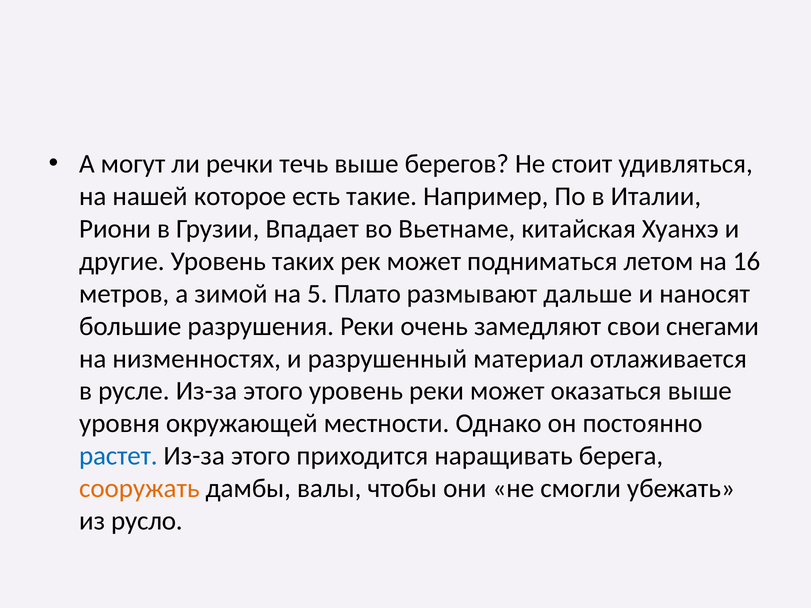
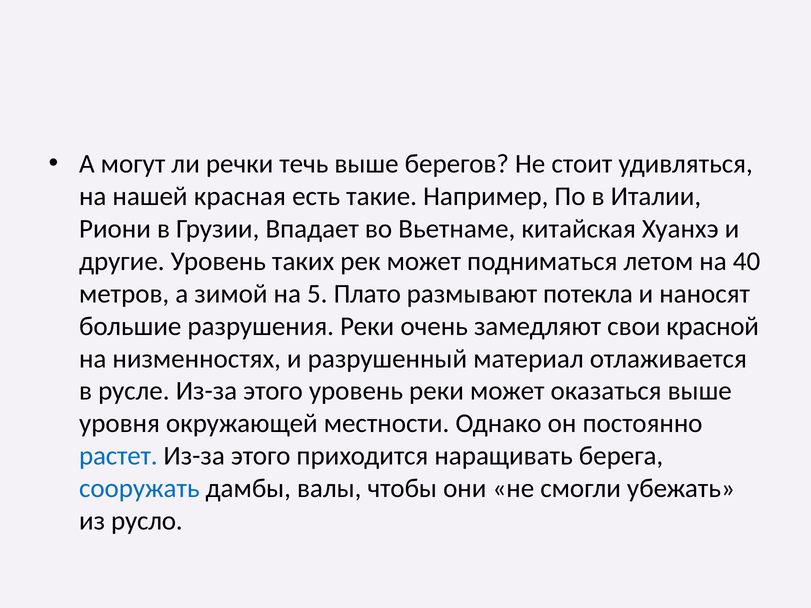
которое: которое -> красная
16: 16 -> 40
дальше: дальше -> потекла
снегами: снегами -> красной
сооружать colour: orange -> blue
